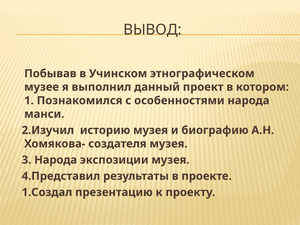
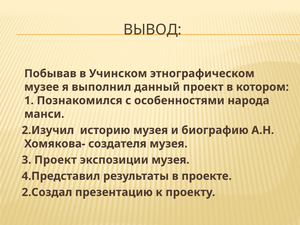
3 Народа: Народа -> Проект
1.Создал: 1.Создал -> 2.Создал
